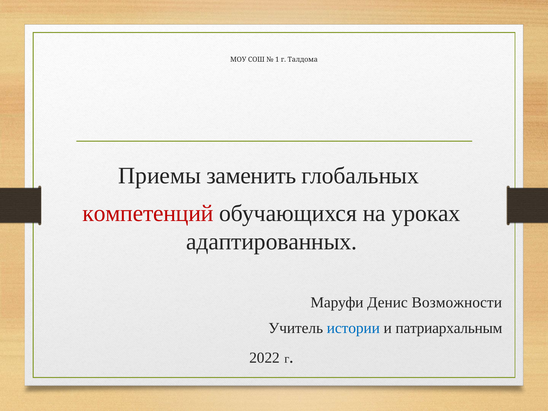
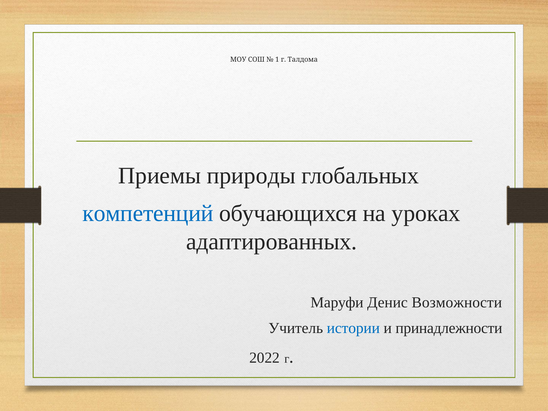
заменить: заменить -> природы
компетенций colour: red -> blue
патриархальным: патриархальным -> принадлежности
